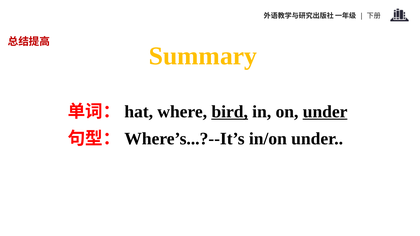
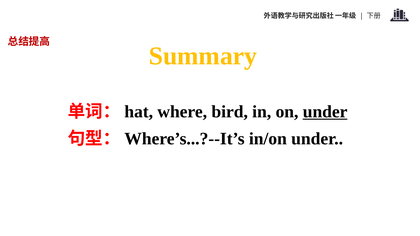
bird underline: present -> none
